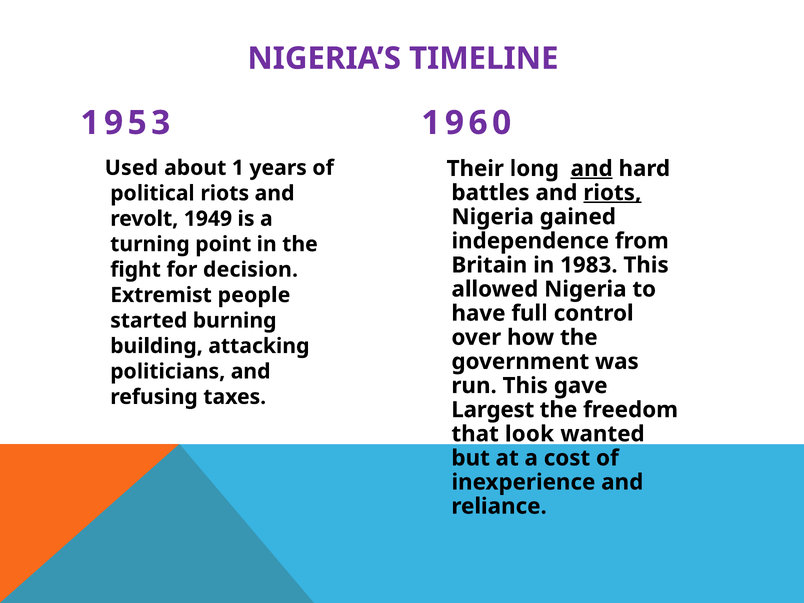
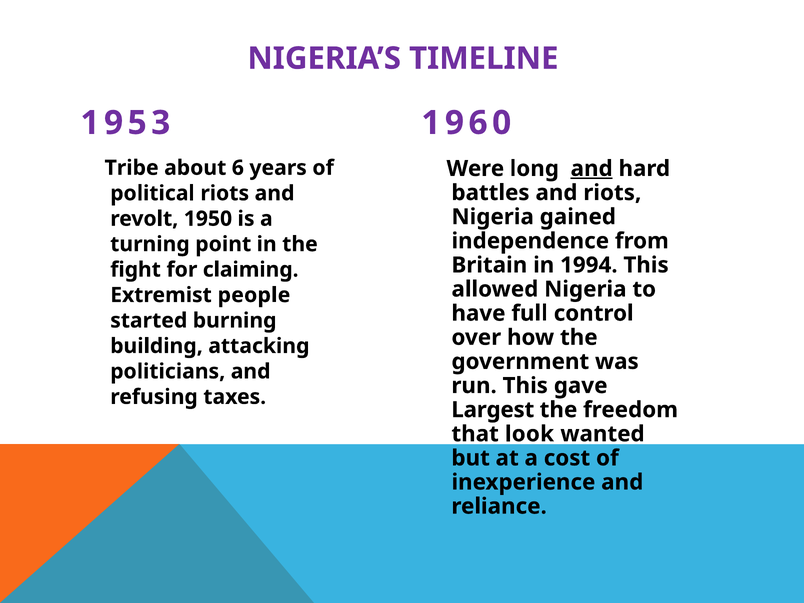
Used: Used -> Tribe
1: 1 -> 6
Their: Their -> Were
riots at (612, 193) underline: present -> none
1949: 1949 -> 1950
1983: 1983 -> 1994
decision: decision -> claiming
